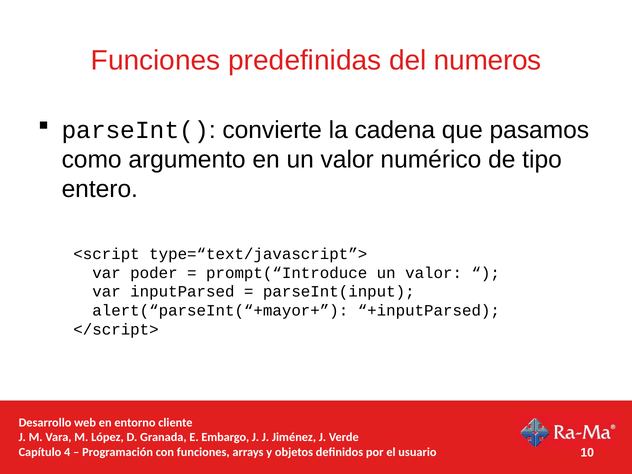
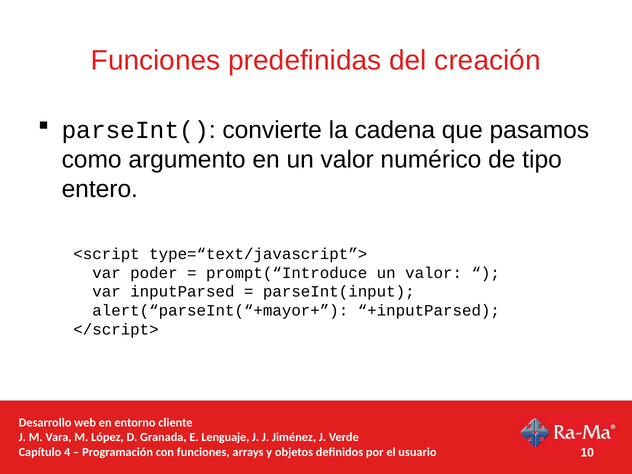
numeros: numeros -> creación
Embargo: Embargo -> Lenguaje
